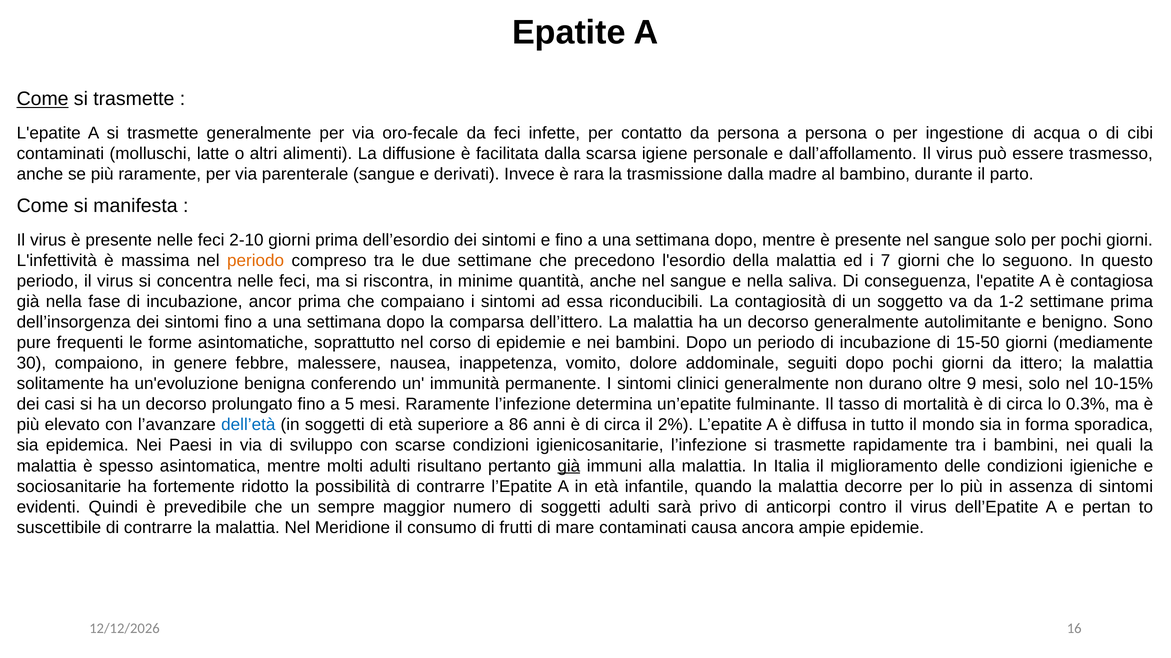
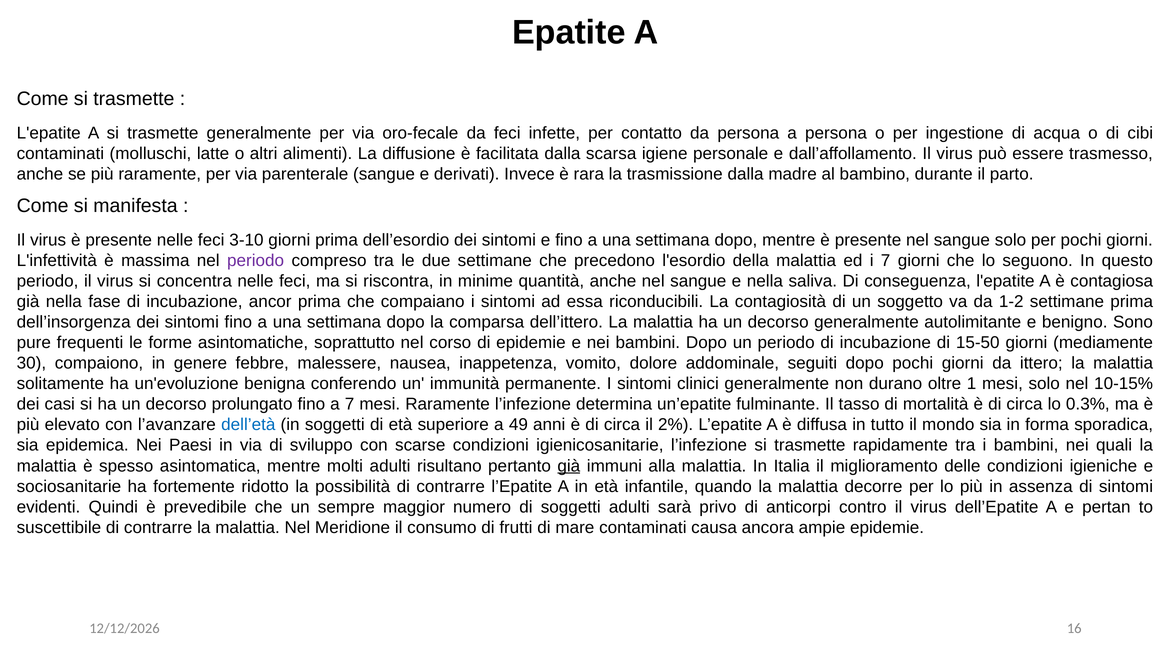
Come at (43, 99) underline: present -> none
2-10: 2-10 -> 3-10
periodo at (256, 261) colour: orange -> purple
9: 9 -> 1
a 5: 5 -> 7
86: 86 -> 49
